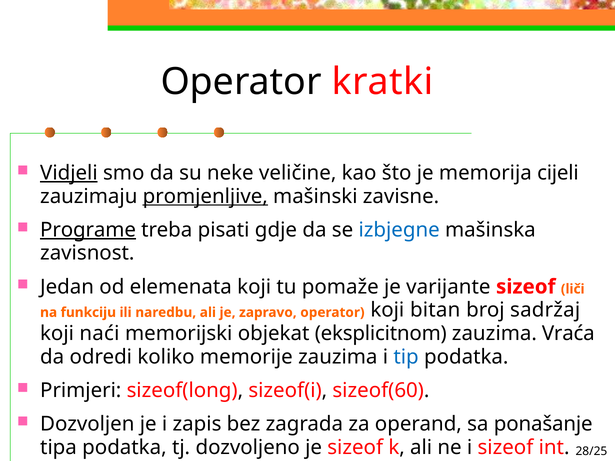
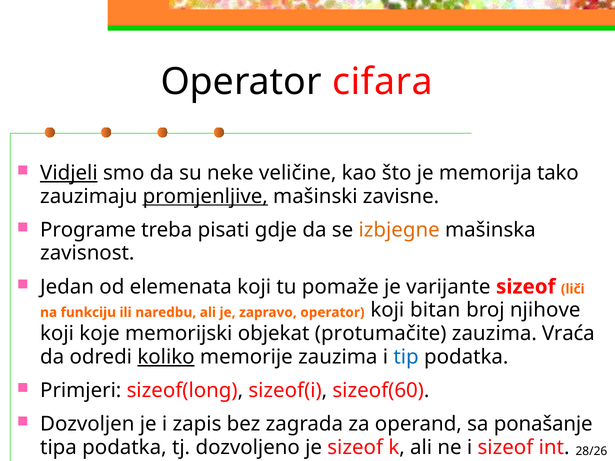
kratki: kratki -> cifara
cijeli: cijeli -> tako
Programe underline: present -> none
izbjegne colour: blue -> orange
sadržaj: sadržaj -> njihove
naći: naći -> koje
eksplicitnom: eksplicitnom -> protumačite
koliko underline: none -> present
28/25: 28/25 -> 28/26
